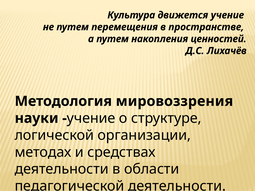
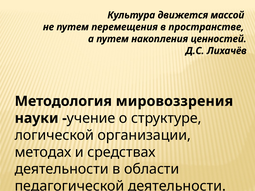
движется учение: учение -> массой
